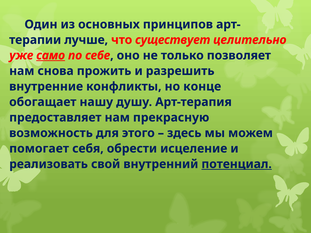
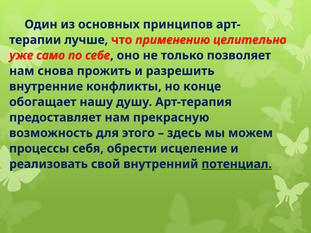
существует: существует -> применению
само underline: present -> none
помогает: помогает -> процессы
